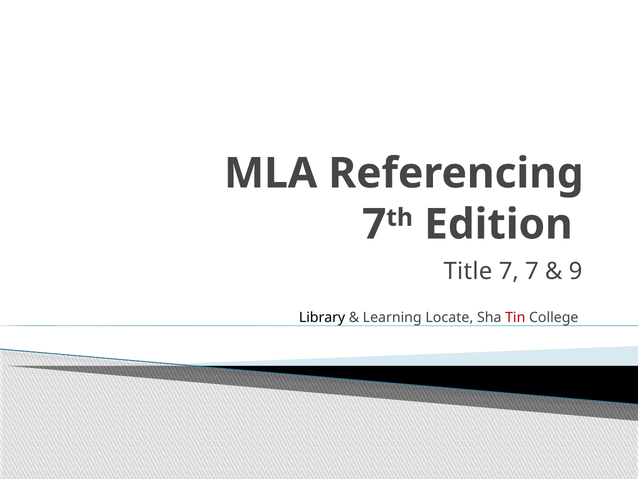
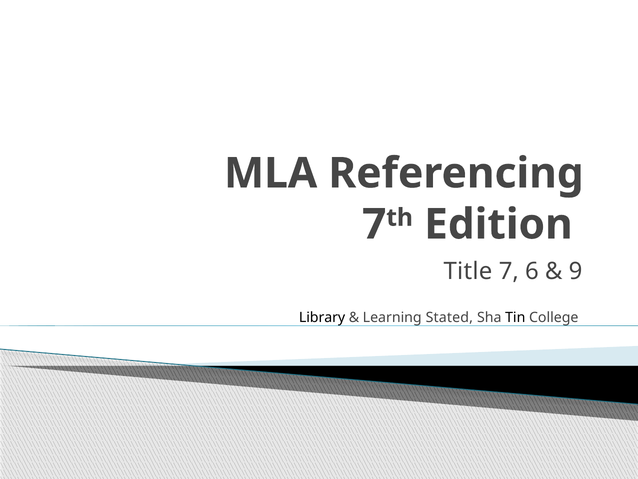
7 7: 7 -> 6
Locate: Locate -> Stated
Tin colour: red -> black
